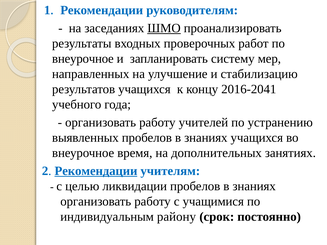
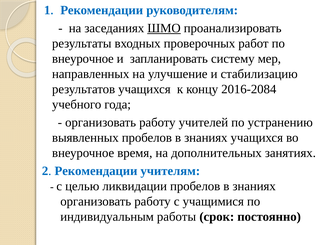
2016-2041: 2016-2041 -> 2016-2084
Рекомендации at (96, 171) underline: present -> none
району: району -> работы
